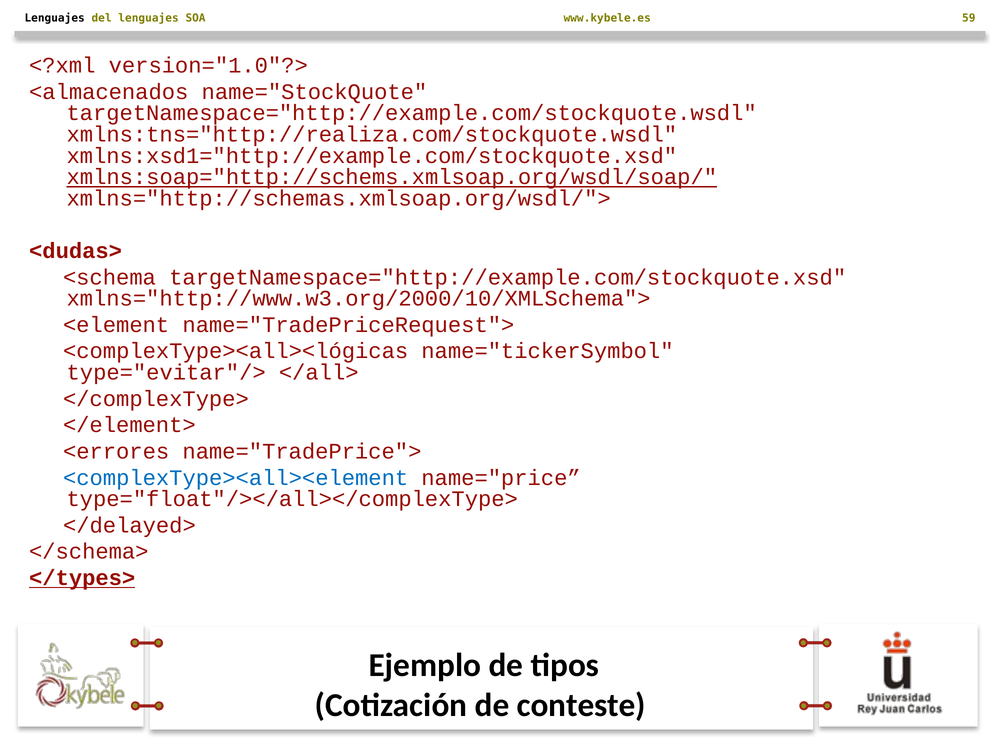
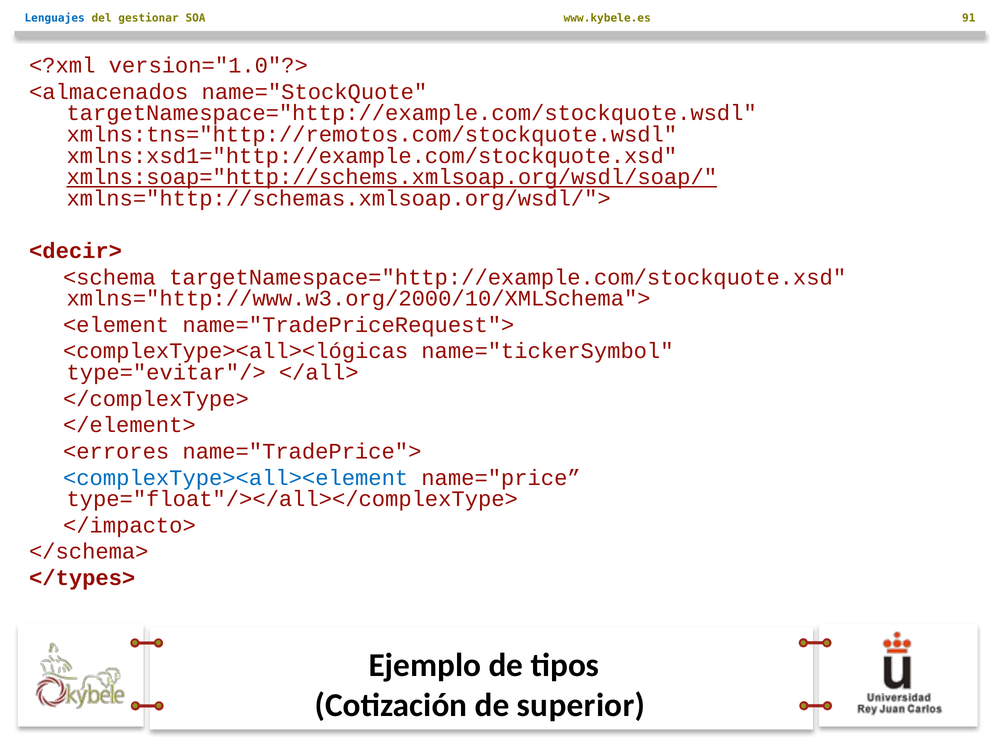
Lenguajes at (55, 18) colour: black -> blue
del lenguajes: lenguajes -> gestionar
59: 59 -> 91
xmlns:tns="http://realiza.com/stockquote.wsdl: xmlns:tns="http://realiza.com/stockquote.wsdl -> xmlns:tns="http://remotos.com/stockquote.wsdl
<dudas>: <dudas> -> <decir>
</delayed>: </delayed> -> </impacto>
</types> underline: present -> none
conteste: conteste -> superior
